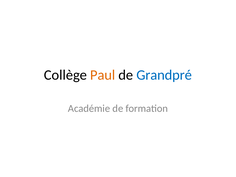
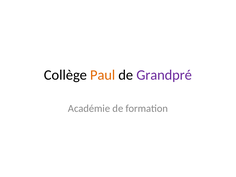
Grandpré colour: blue -> purple
